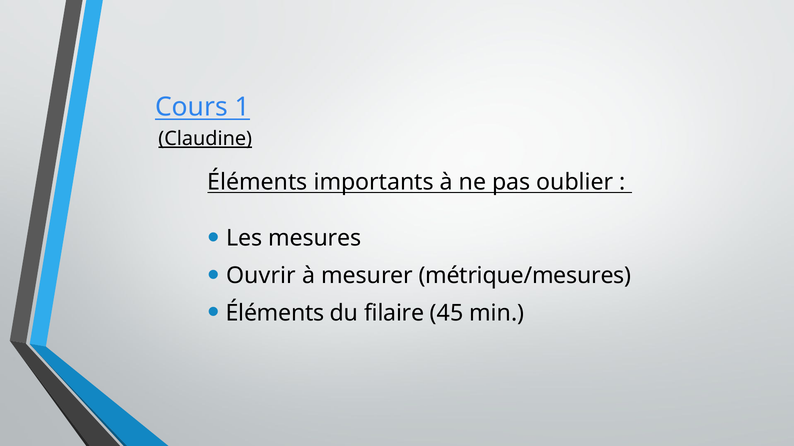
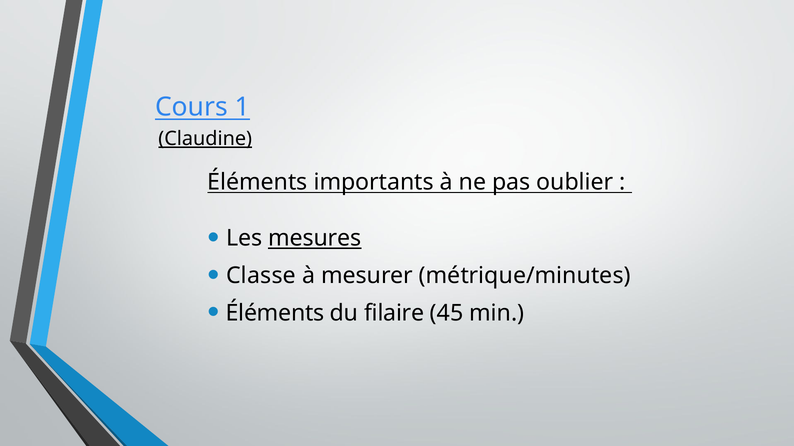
mesures underline: none -> present
Ouvrir: Ouvrir -> Classe
métrique/mesures: métrique/mesures -> métrique/minutes
